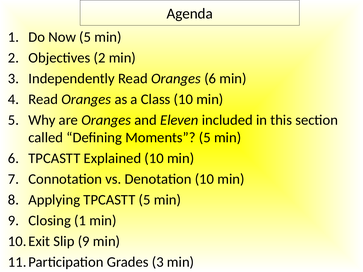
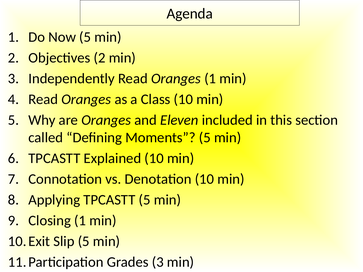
Oranges 6: 6 -> 1
Slip 9: 9 -> 5
